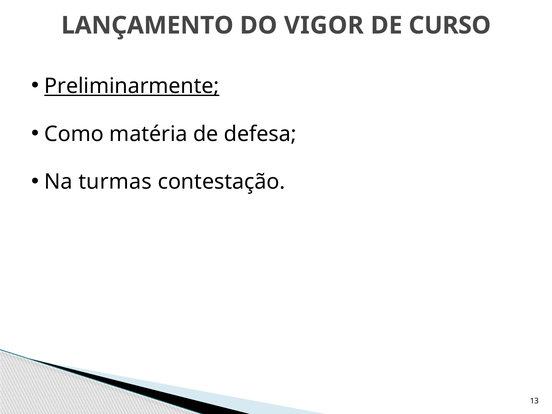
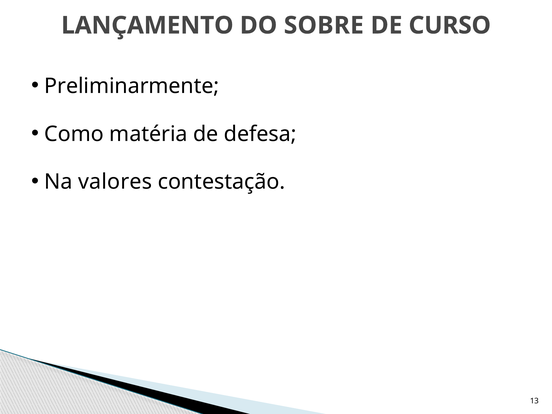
VIGOR: VIGOR -> SOBRE
Preliminarmente underline: present -> none
turmas: turmas -> valores
